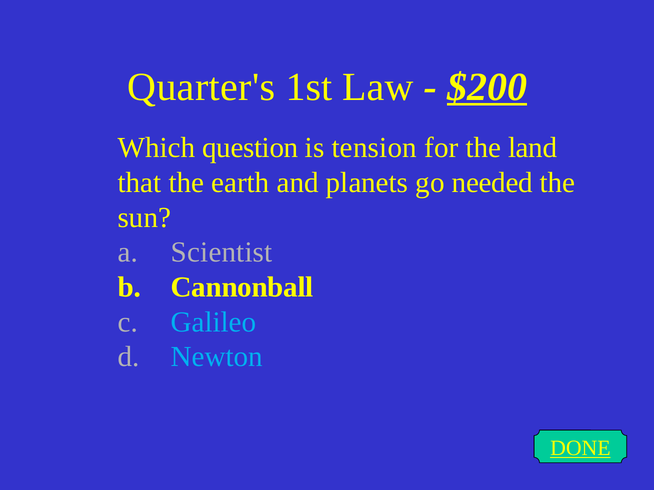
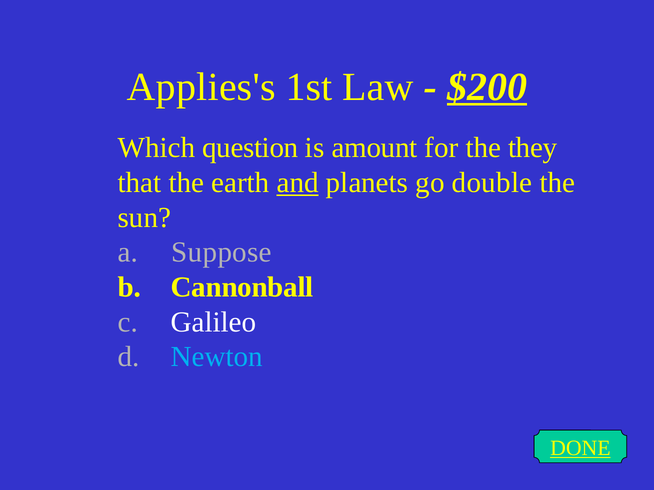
Quarter's: Quarter's -> Applies's
tension: tension -> amount
land: land -> they
and underline: none -> present
needed: needed -> double
Scientist: Scientist -> Suppose
Galileo colour: light blue -> white
